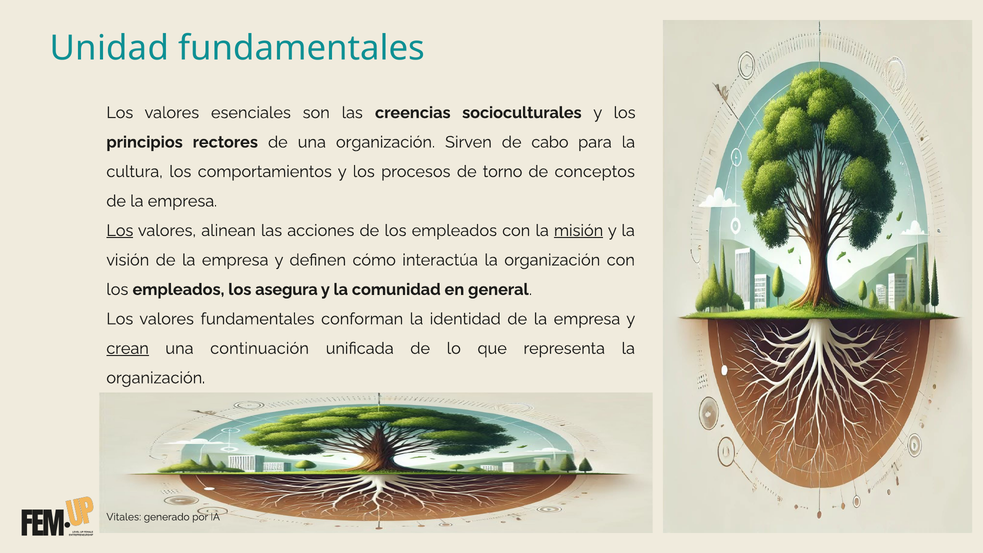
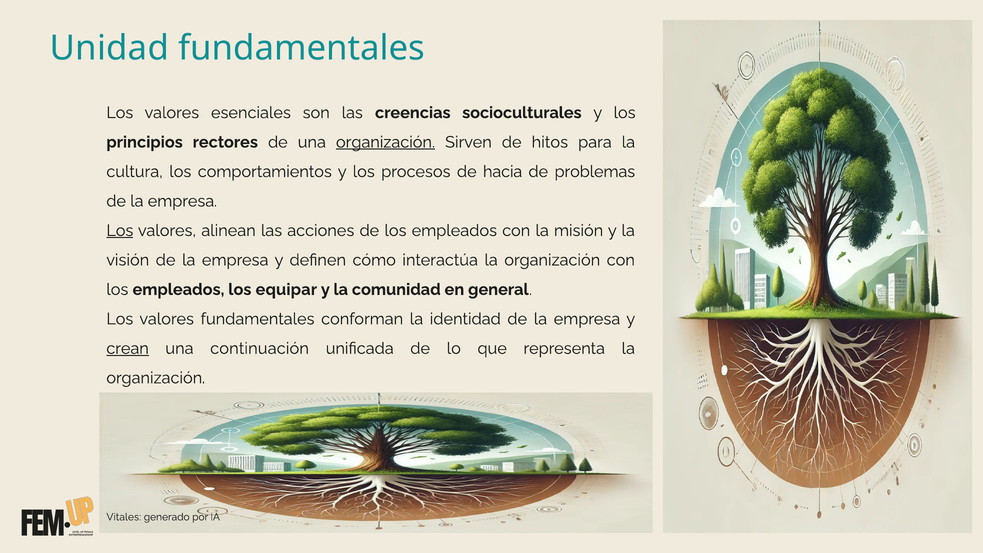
organización at (385, 142) underline: none -> present
cabo: cabo -> hitos
torno: torno -> hacia
conceptos: conceptos -> problemas
misión underline: present -> none
asegura: asegura -> equipar
